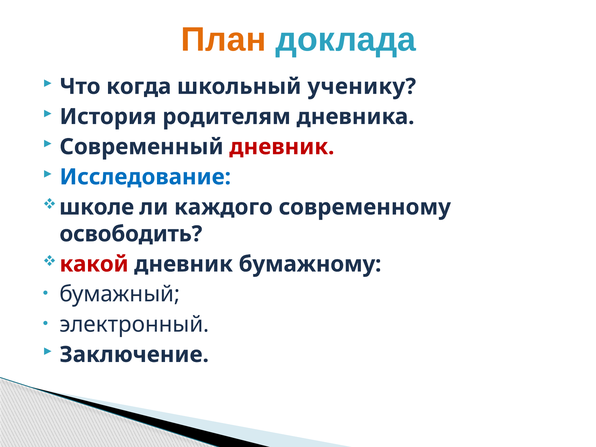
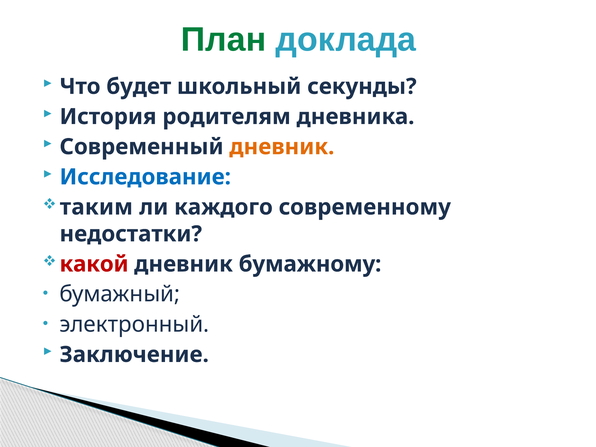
План colour: orange -> green
когда: когда -> будет
ученику: ученику -> секунды
дневник at (282, 147) colour: red -> orange
школе: школе -> таким
освободить: освободить -> недостатки
